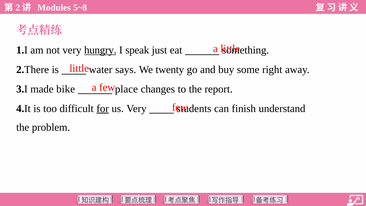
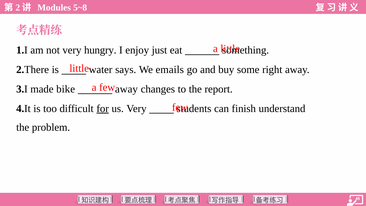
hungry underline: present -> none
speak: speak -> enjoy
twenty: twenty -> emails
place at (126, 89): place -> away
